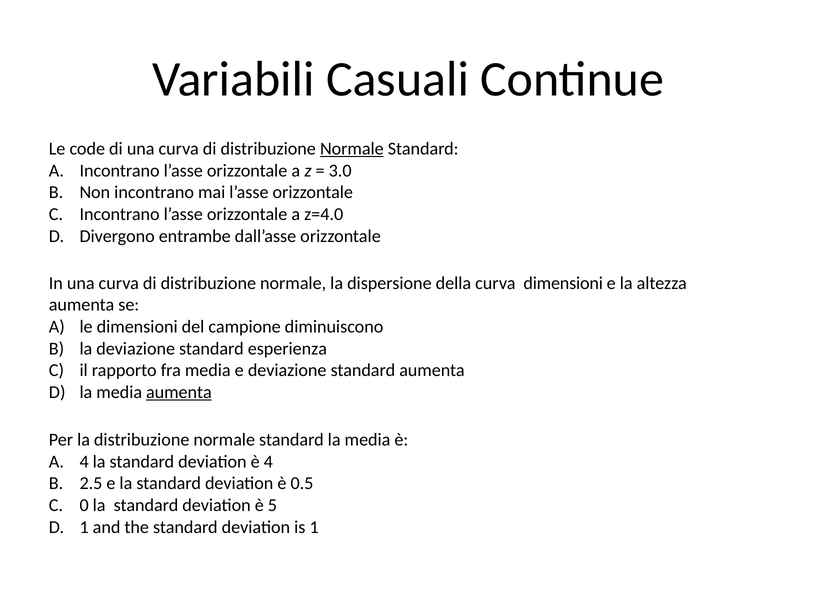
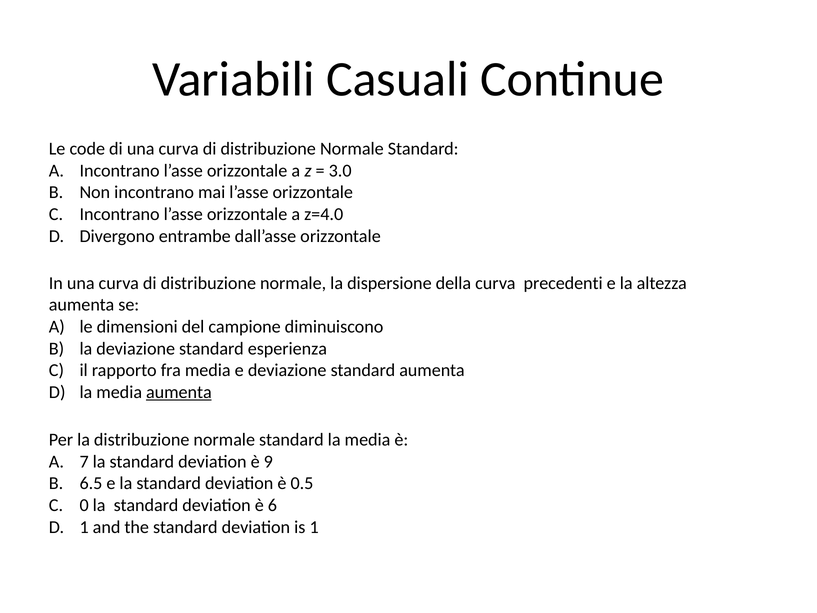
Normale at (352, 149) underline: present -> none
curva dimensioni: dimensioni -> precedenti
A 4: 4 -> 7
è 4: 4 -> 9
2.5: 2.5 -> 6.5
5: 5 -> 6
